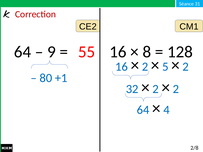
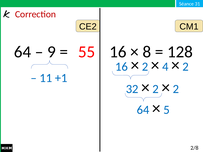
5: 5 -> 4
80: 80 -> 11
4: 4 -> 5
